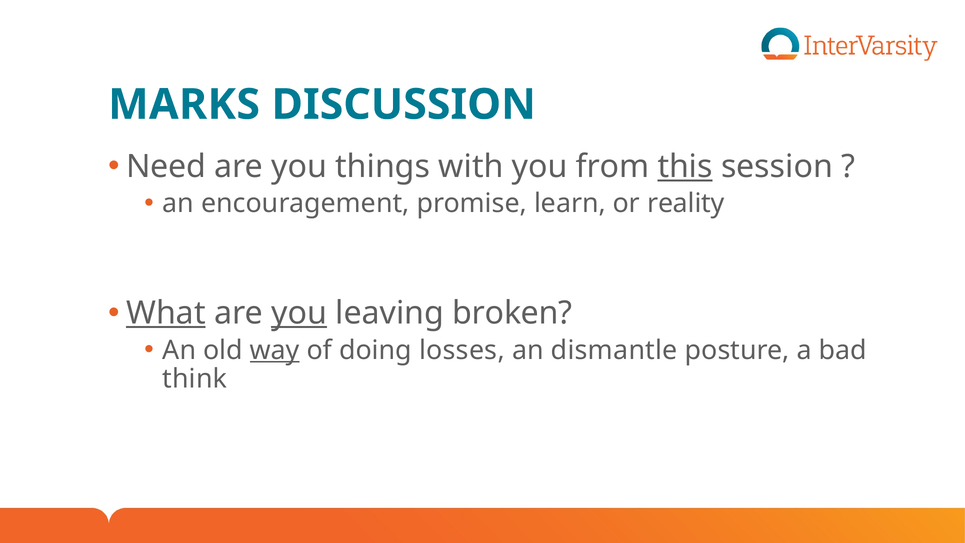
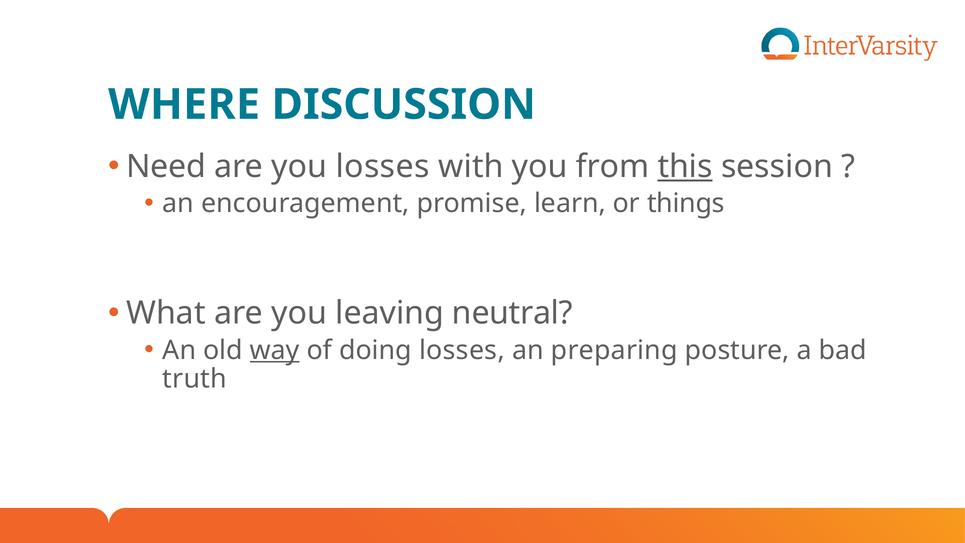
MARKS: MARKS -> WHERE
you things: things -> losses
reality: reality -> things
What underline: present -> none
you at (299, 313) underline: present -> none
broken: broken -> neutral
dismantle: dismantle -> preparing
think: think -> truth
